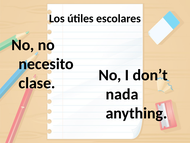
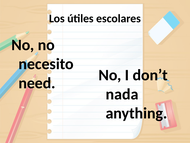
clase: clase -> need
